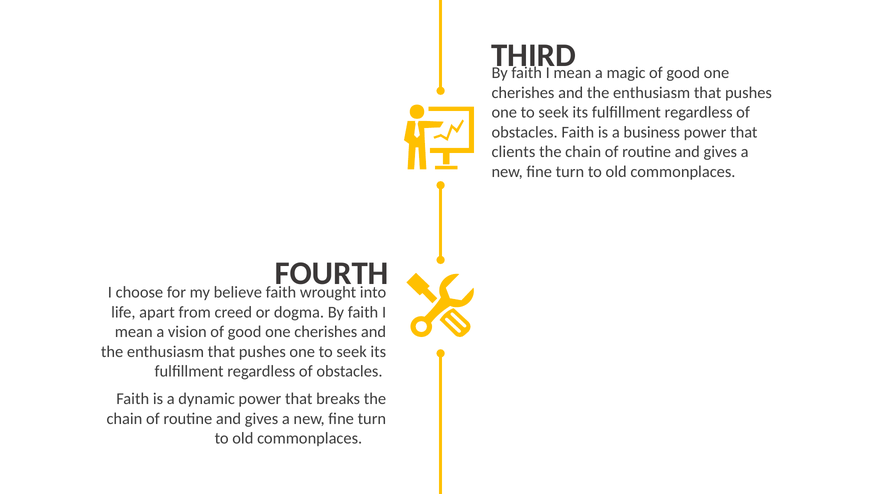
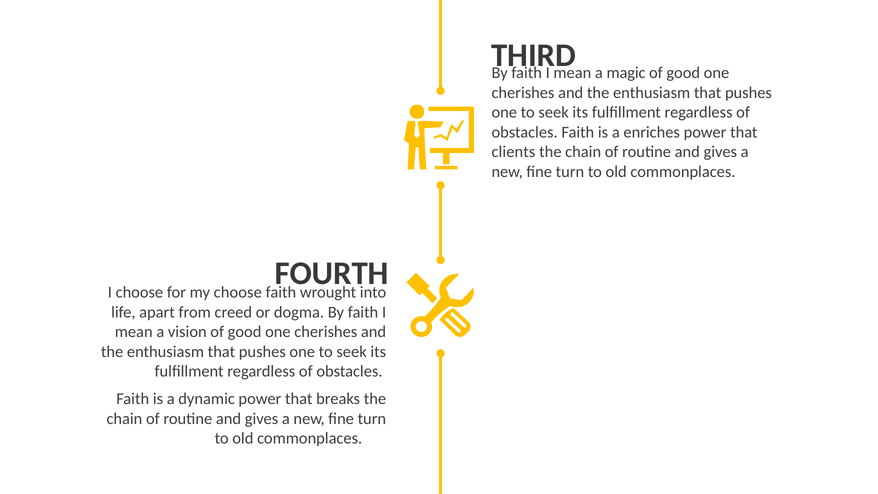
business: business -> enriches
my believe: believe -> choose
